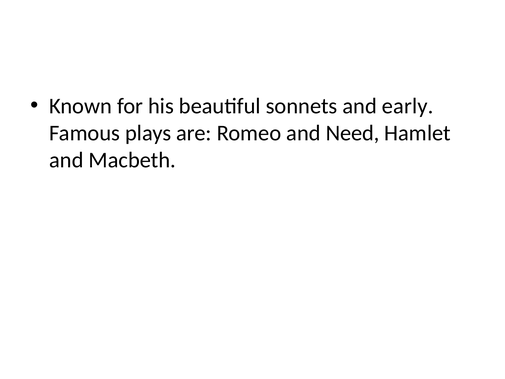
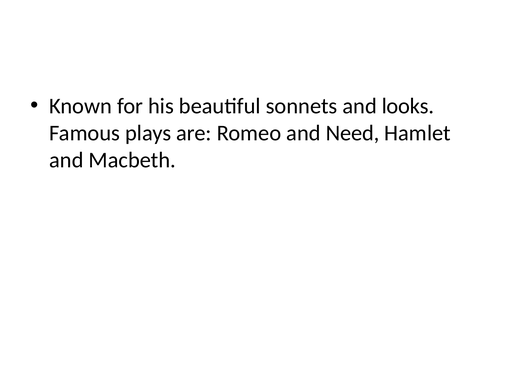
early: early -> looks
